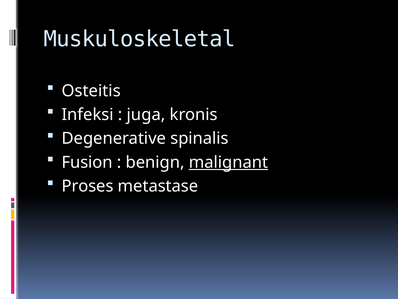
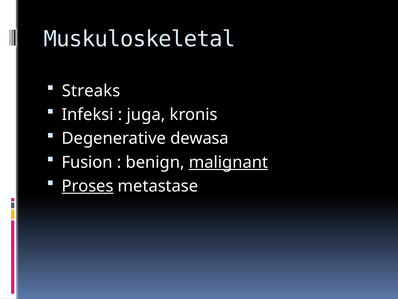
Osteitis: Osteitis -> Streaks
spinalis: spinalis -> dewasa
Proses underline: none -> present
